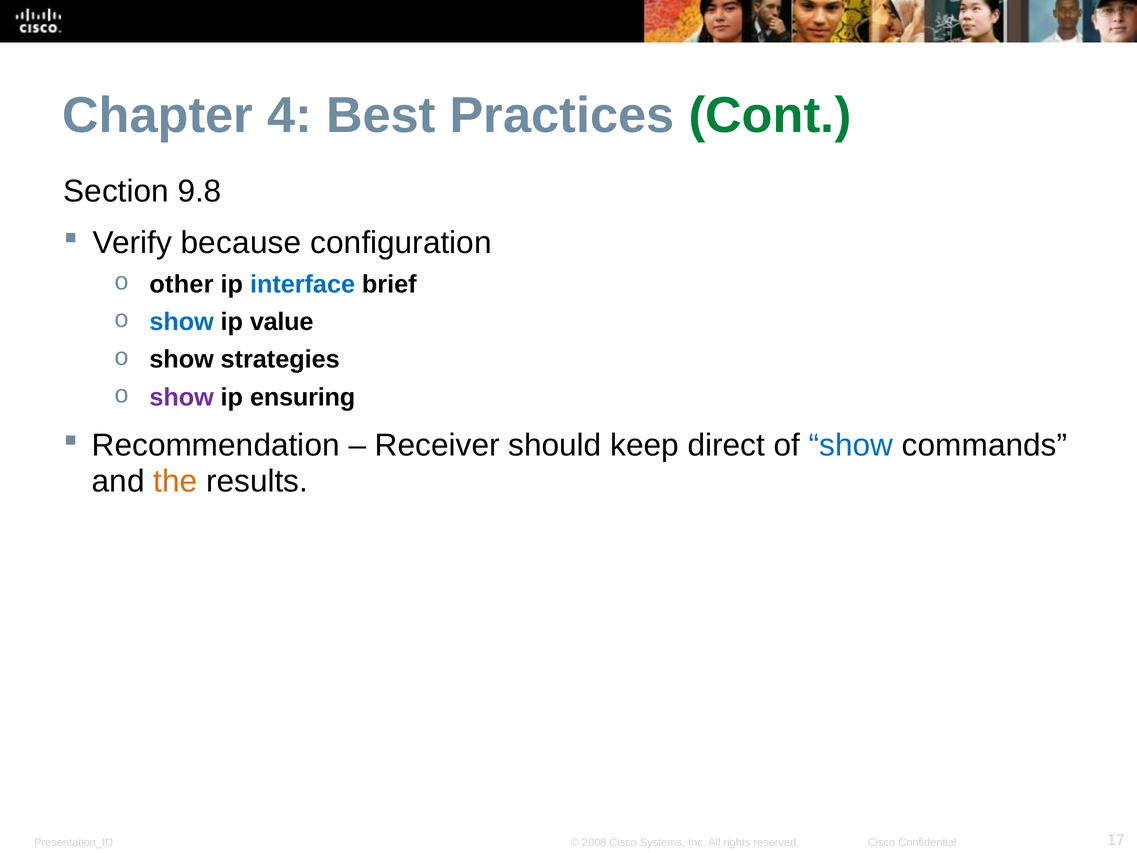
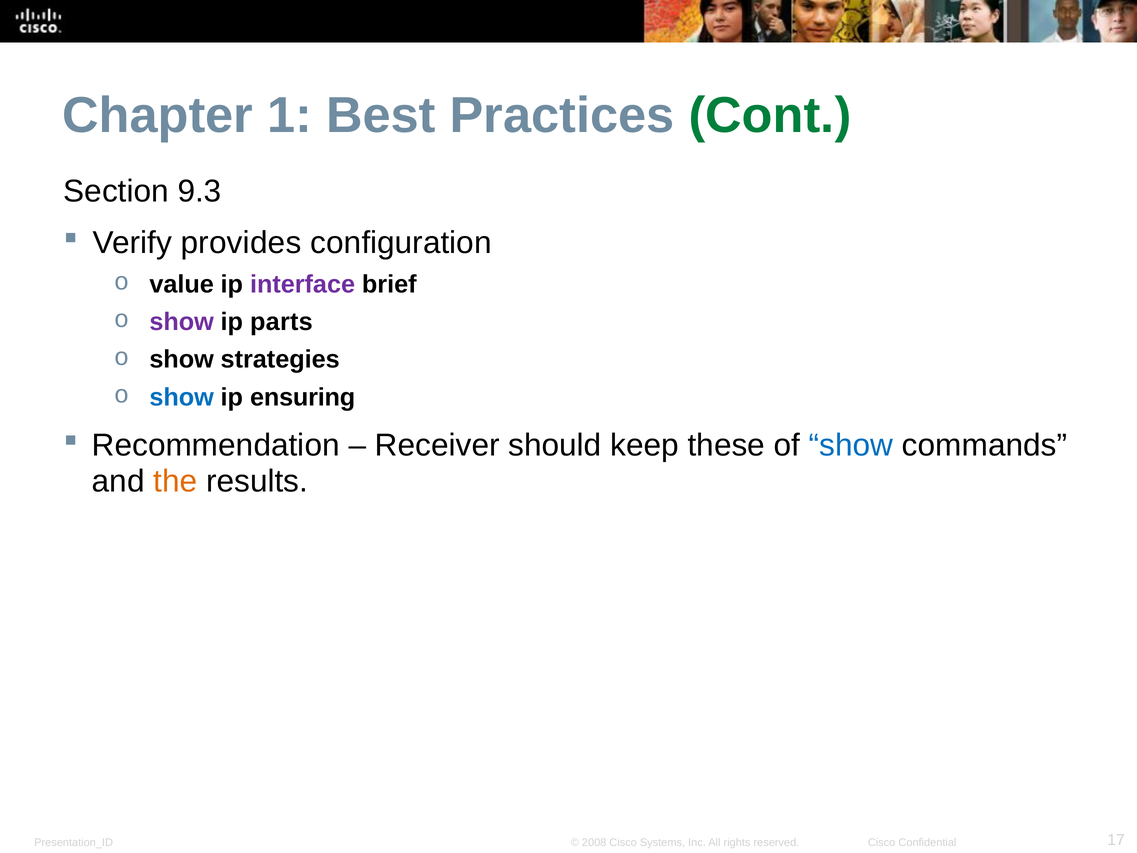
4: 4 -> 1
9.8: 9.8 -> 9.3
because: because -> provides
other: other -> value
interface colour: blue -> purple
show at (182, 322) colour: blue -> purple
value: value -> parts
show at (182, 397) colour: purple -> blue
direct: direct -> these
